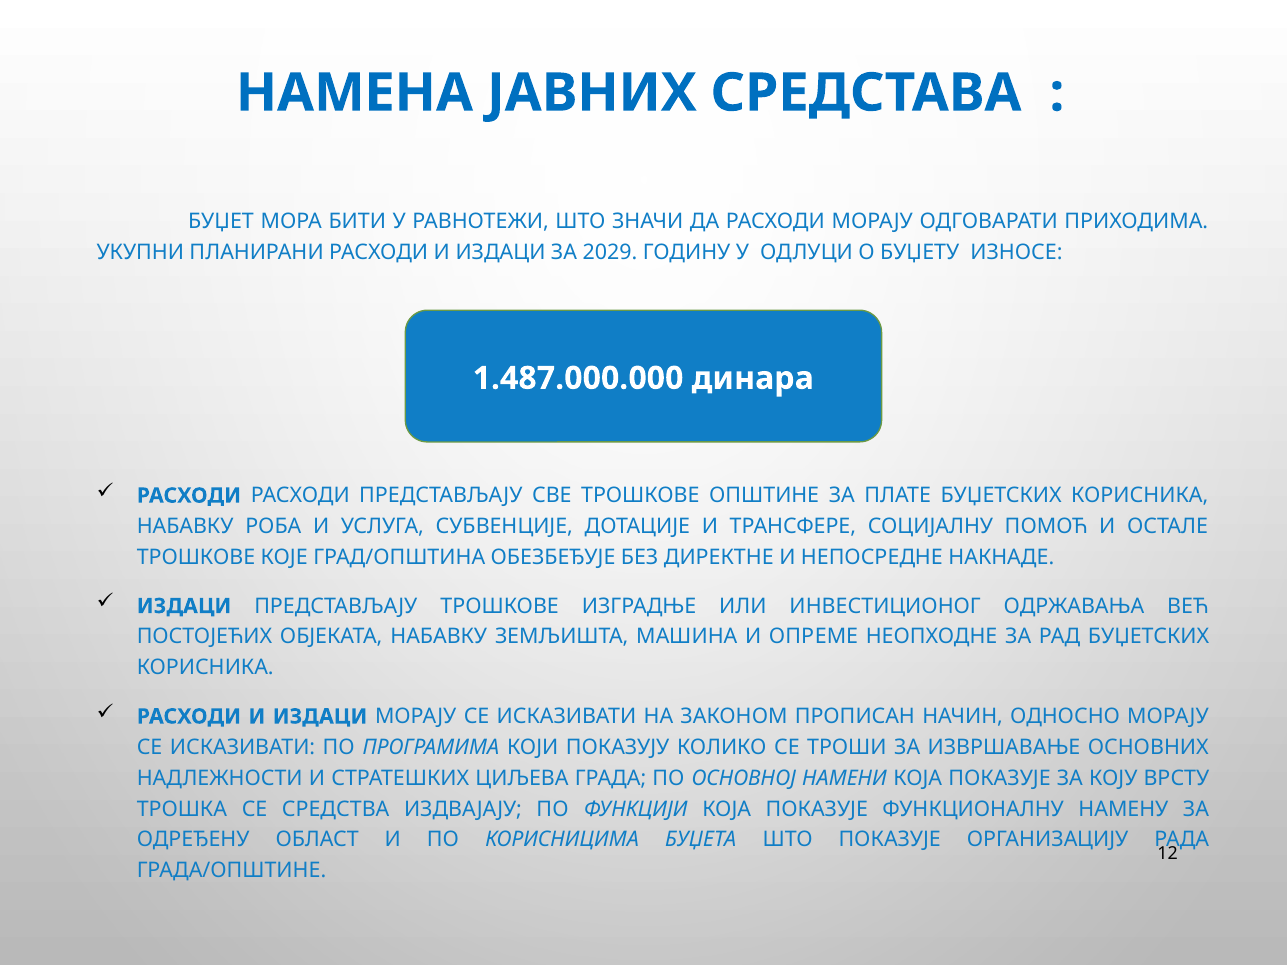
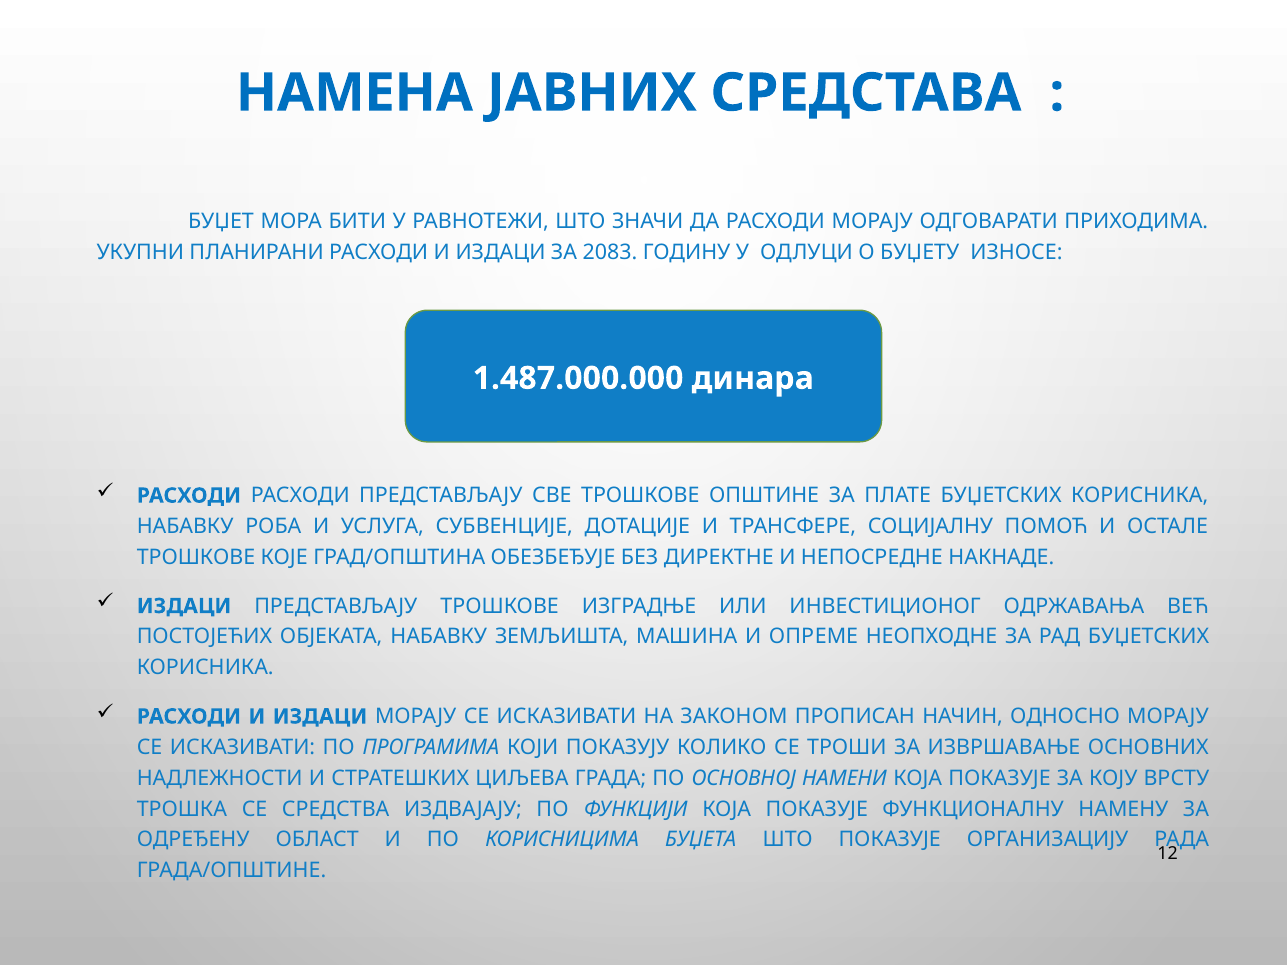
2029: 2029 -> 2083
